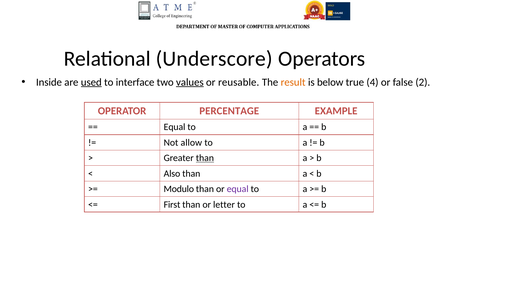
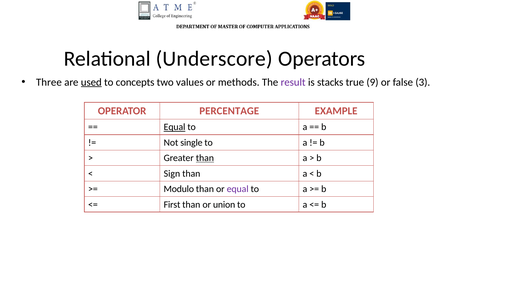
Inside: Inside -> Three
interface: interface -> concepts
values underline: present -> none
reusable: reusable -> methods
result colour: orange -> purple
below: below -> stacks
4: 4 -> 9
2: 2 -> 3
Equal at (175, 127) underline: none -> present
allow: allow -> single
Also: Also -> Sign
letter: letter -> union
